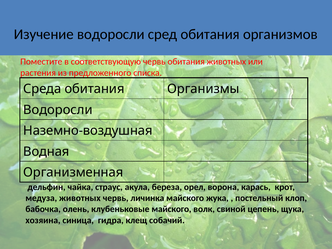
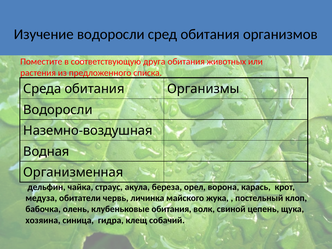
соответствующую червь: червь -> друга
медуза животных: животных -> обитатели
клубеньковые майского: майского -> обитания
